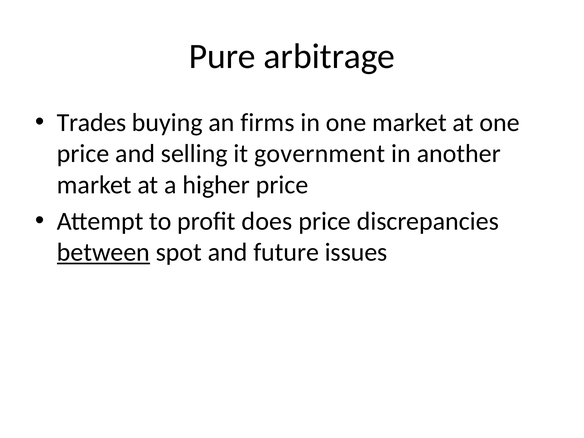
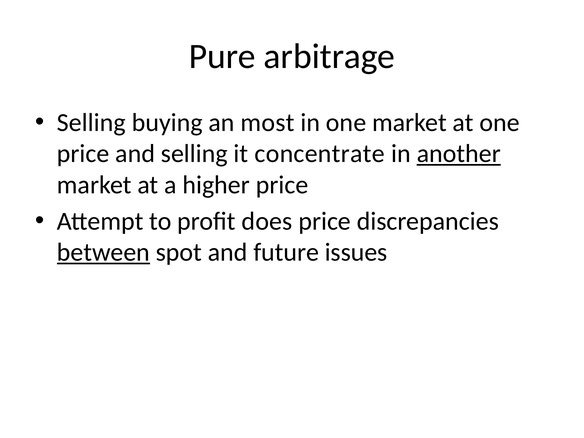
Trades at (92, 123): Trades -> Selling
firms: firms -> most
government: government -> concentrate
another underline: none -> present
